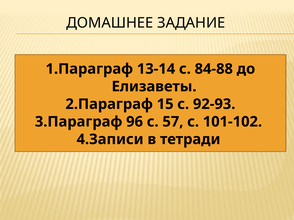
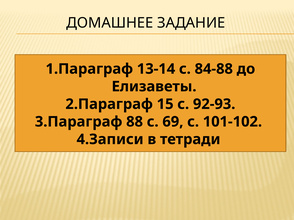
96: 96 -> 88
57: 57 -> 69
